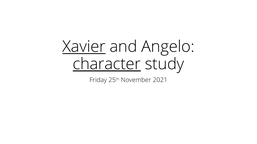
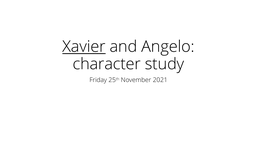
character underline: present -> none
